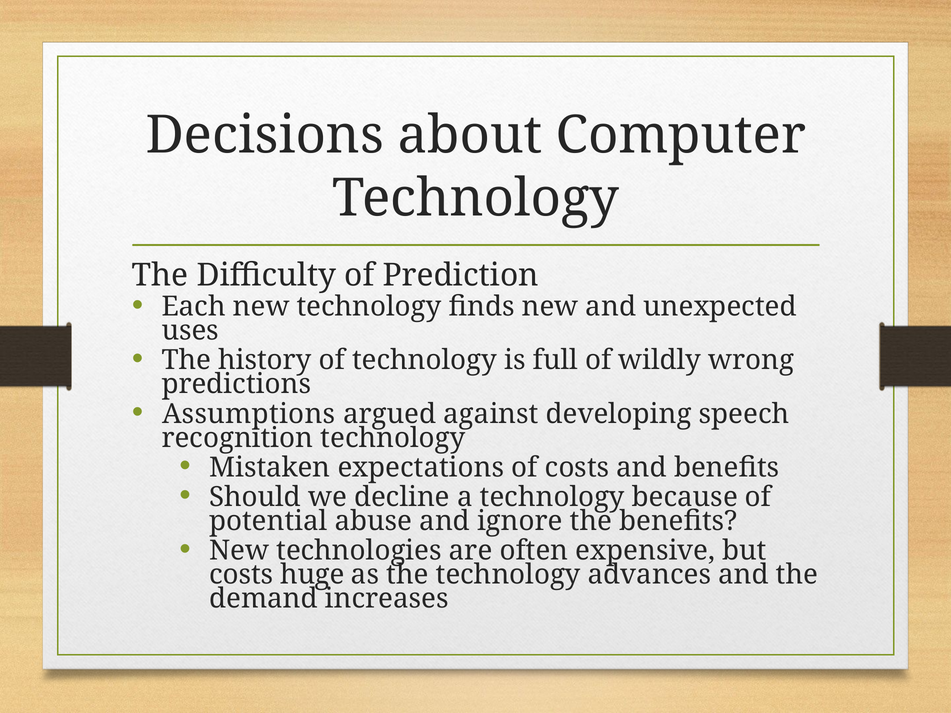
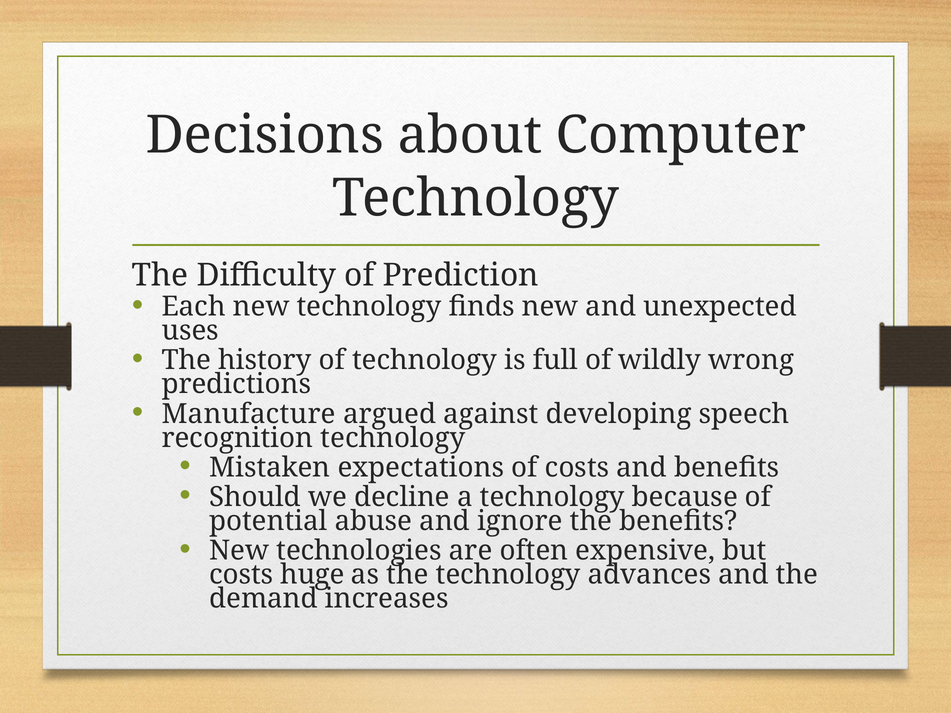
Assumptions: Assumptions -> Manufacture
